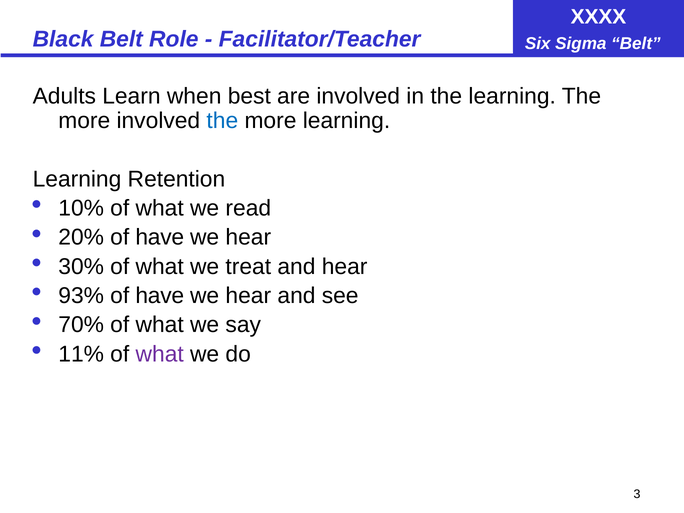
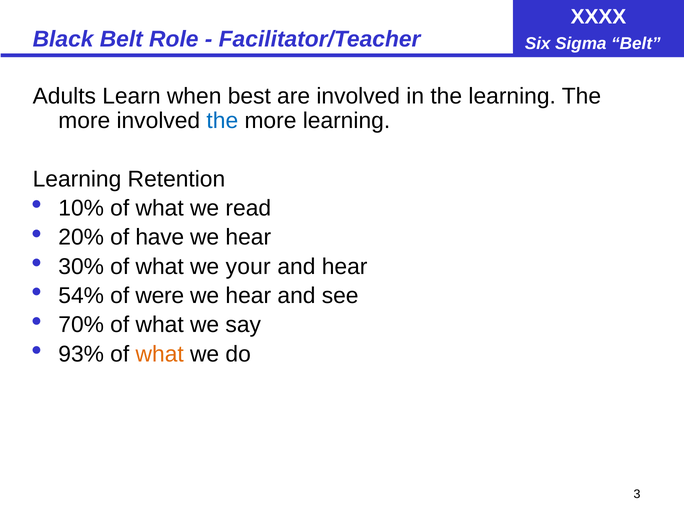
treat: treat -> your
93%: 93% -> 54%
have at (160, 296): have -> were
11%: 11% -> 93%
what at (160, 354) colour: purple -> orange
